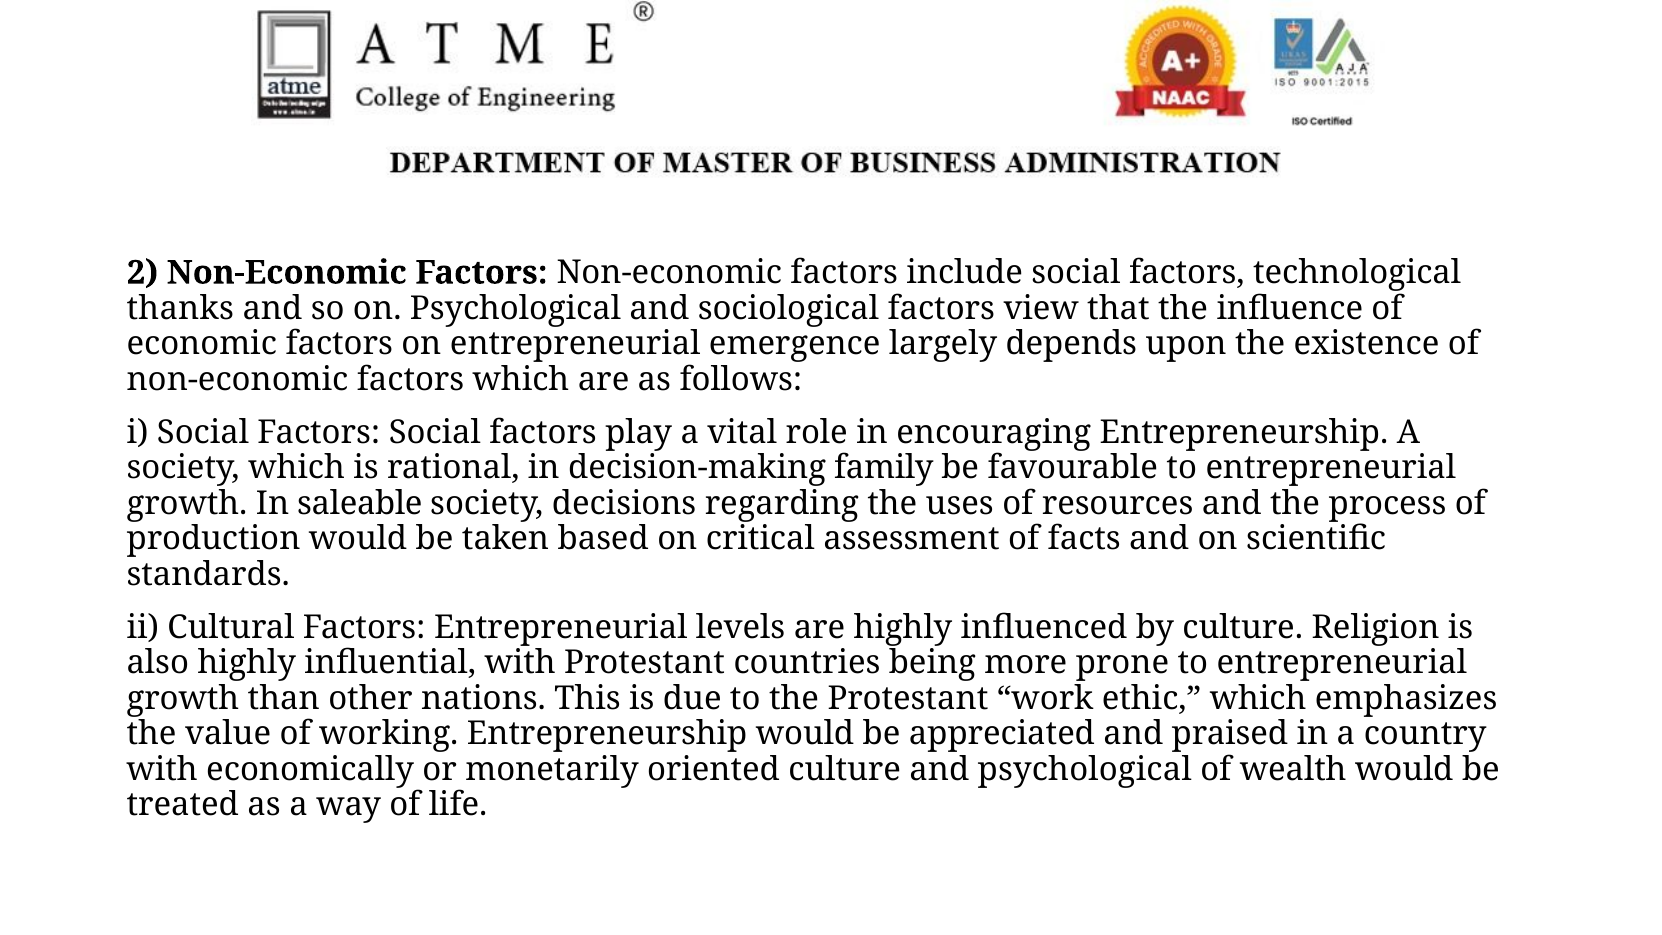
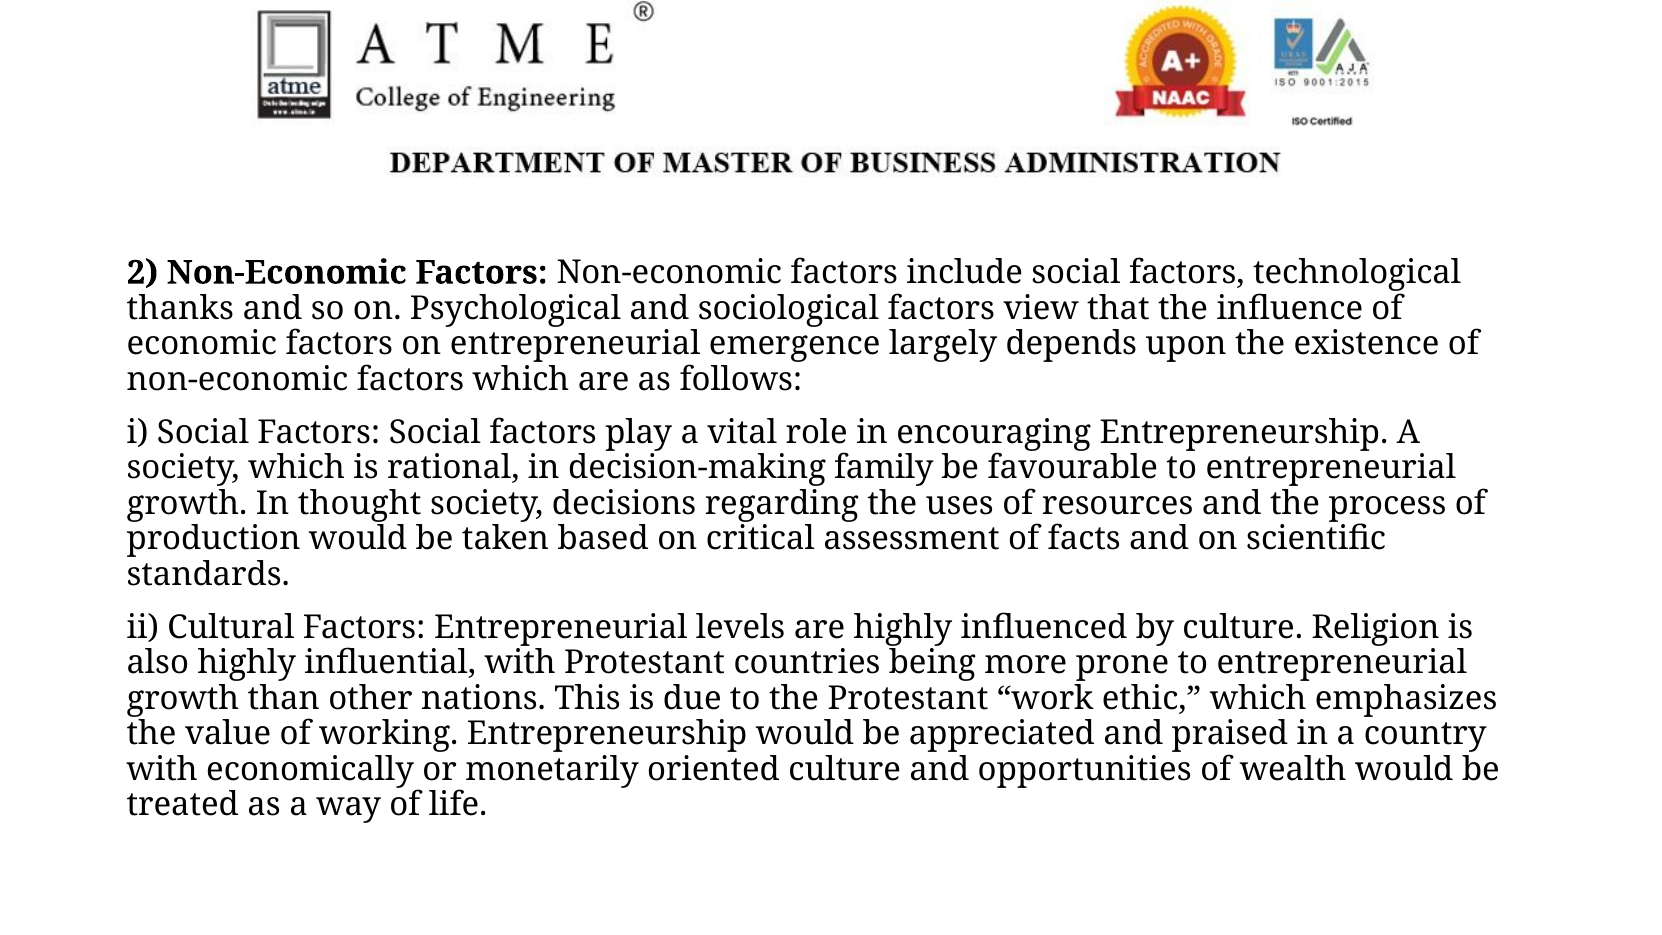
saleable: saleable -> thought
and psychological: psychological -> opportunities
